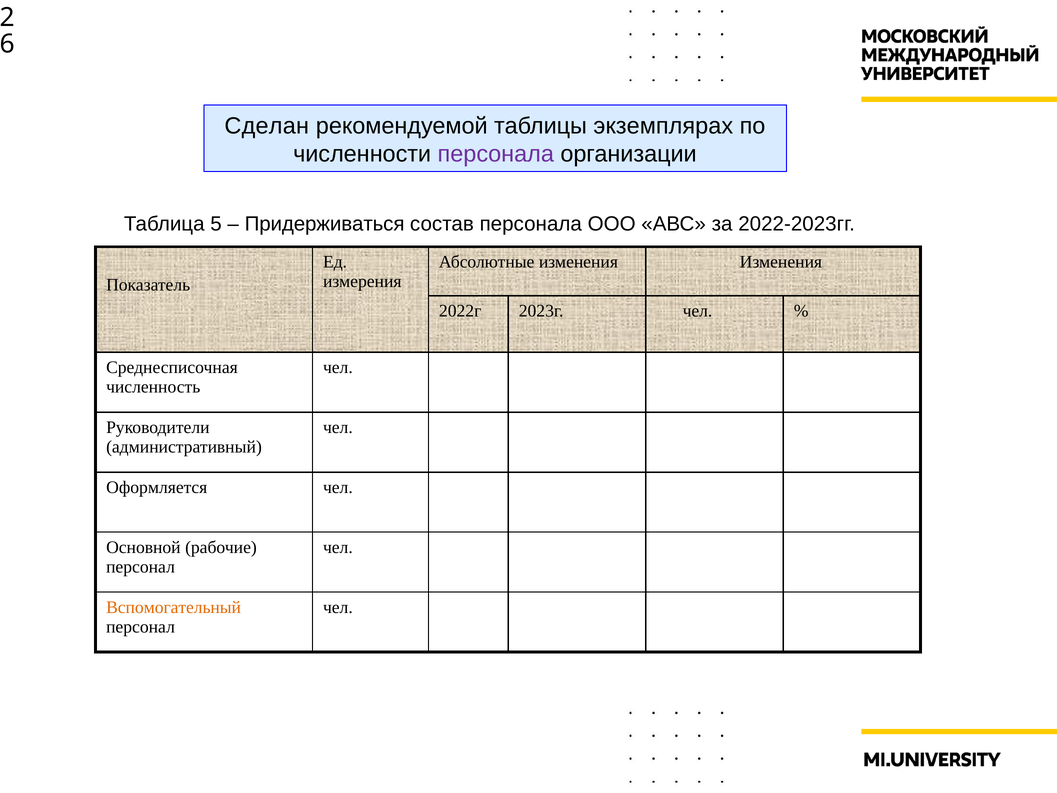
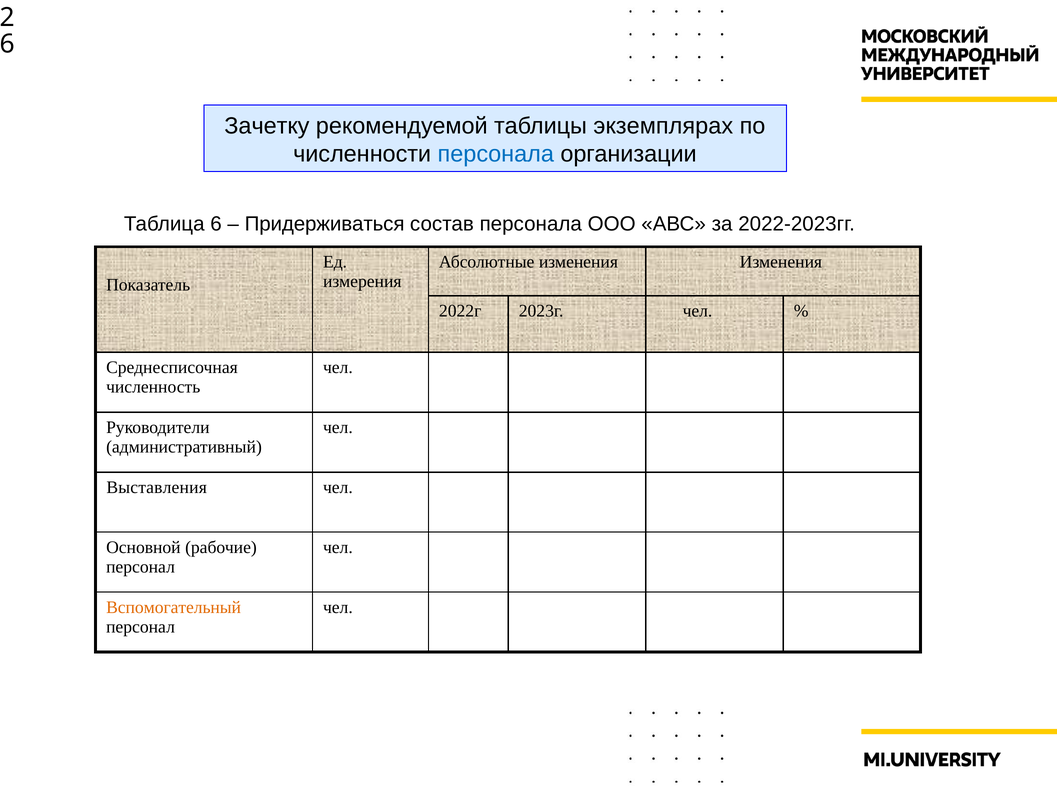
Сделан: Сделан -> Зачетку
персонала at (496, 154) colour: purple -> blue
Таблица 5: 5 -> 6
Оформляется: Оформляется -> Выставления
